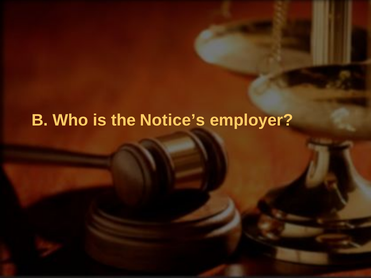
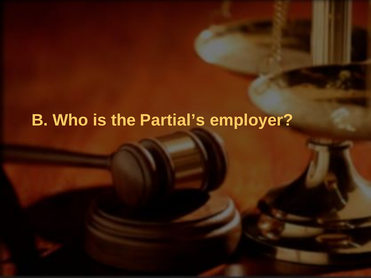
Notice’s: Notice’s -> Partial’s
